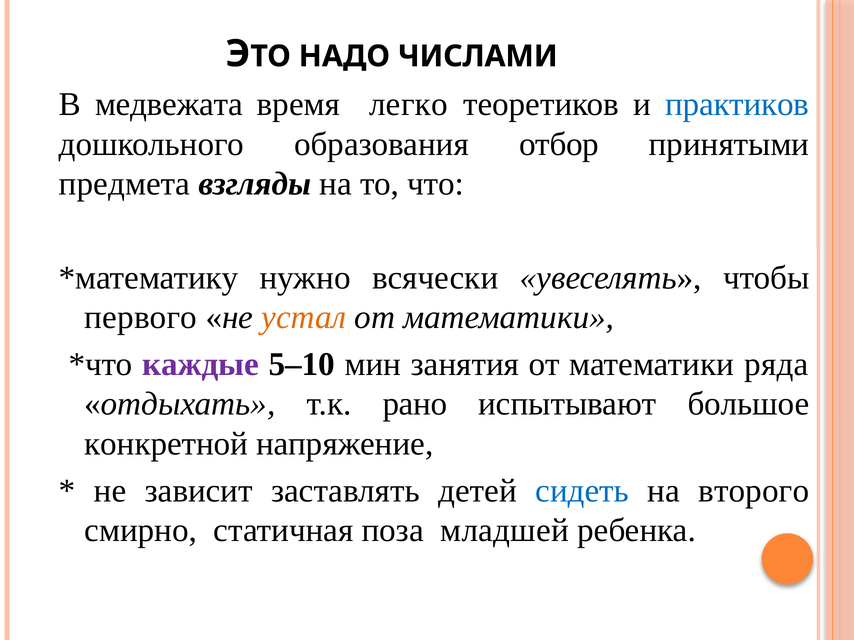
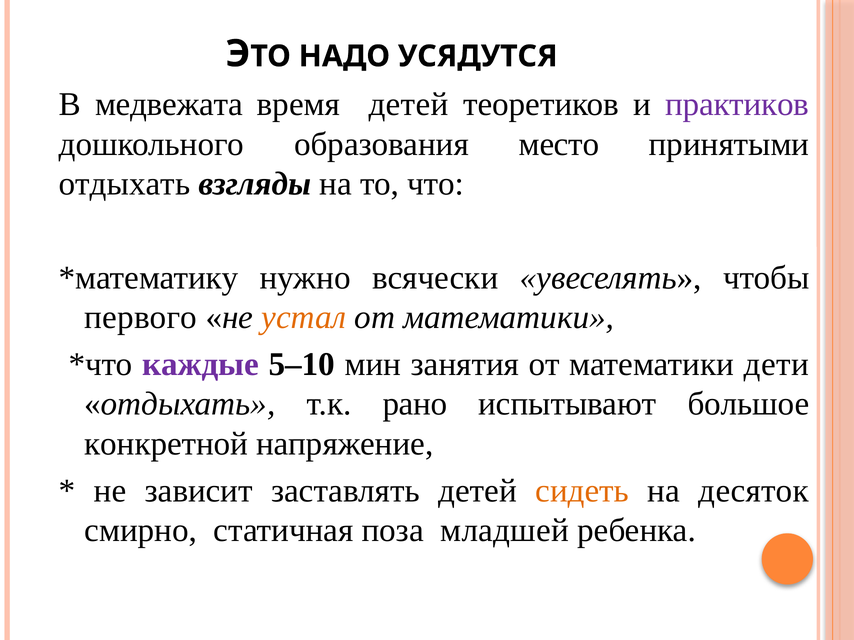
ЧИСЛАМИ: ЧИСЛАМИ -> УСЯДУТСЯ
время легко: легко -> детей
практиков colour: blue -> purple
отбор: отбор -> место
предмета at (124, 184): предмета -> отдыхать
ряда: ряда -> дети
сидеть colour: blue -> orange
второго: второго -> десяток
